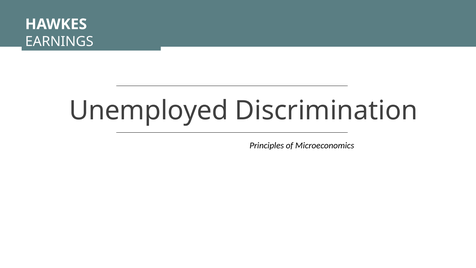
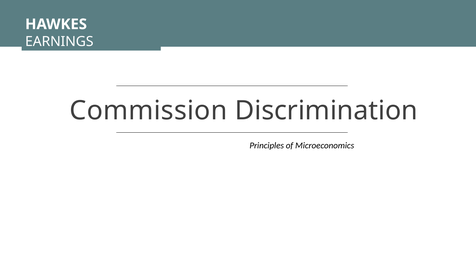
Unemployed: Unemployed -> Commission
